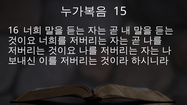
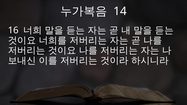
15: 15 -> 14
